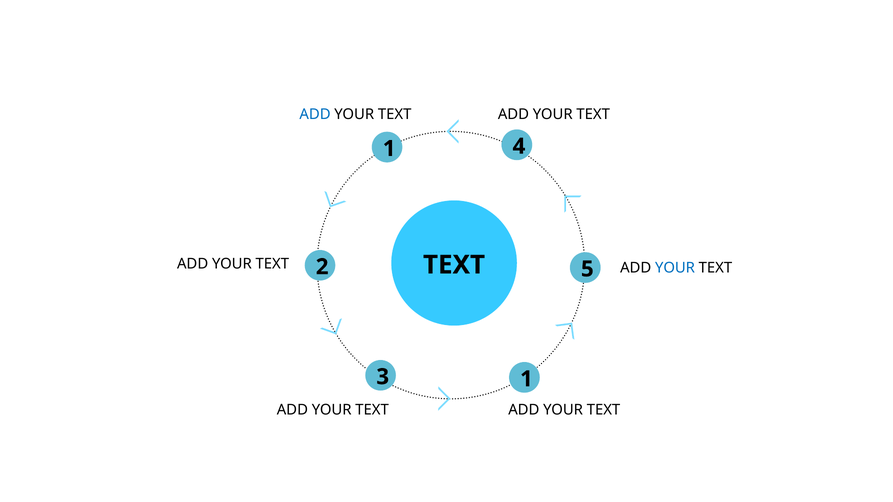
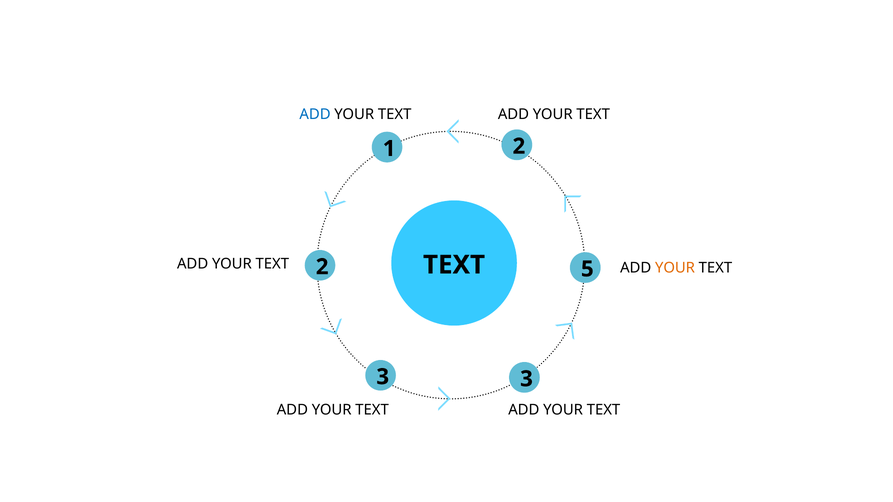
1 4: 4 -> 2
YOUR at (675, 268) colour: blue -> orange
3 1: 1 -> 3
